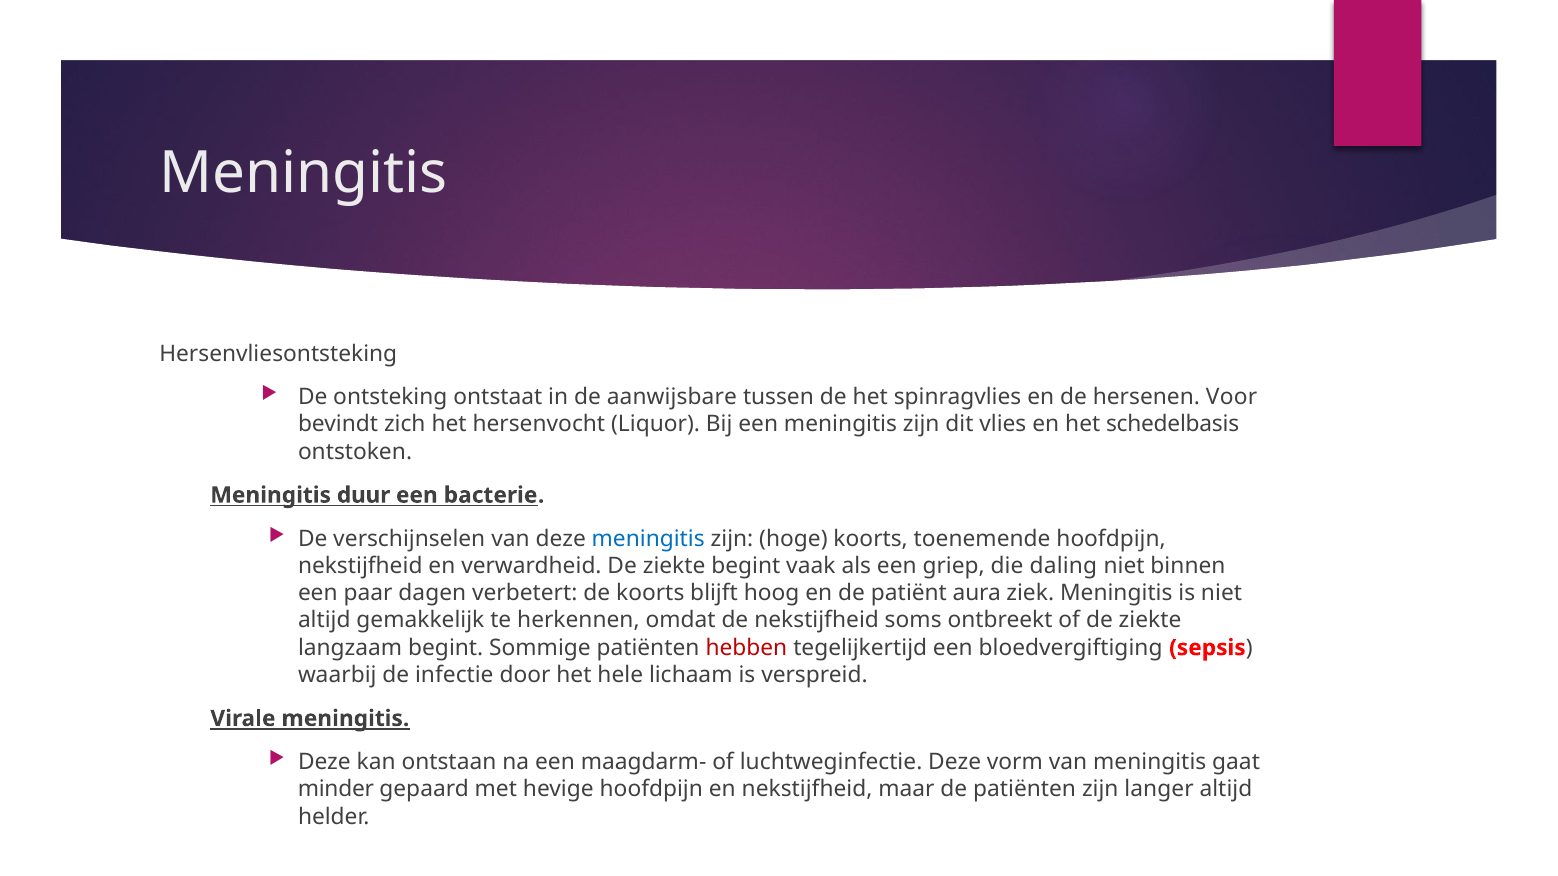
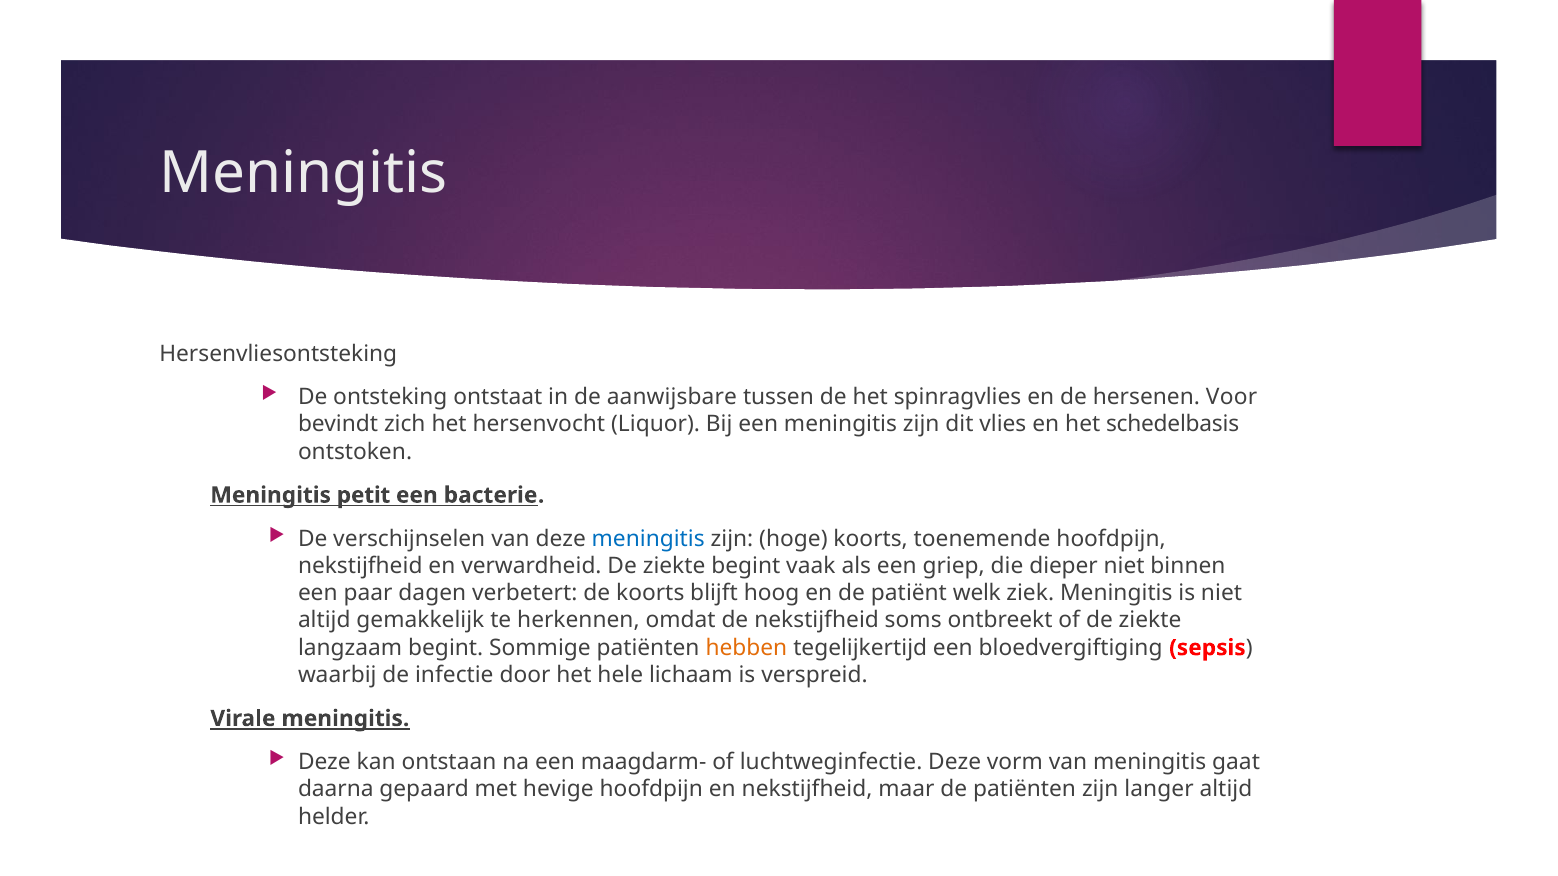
duur: duur -> petit
daling: daling -> dieper
aura: aura -> welk
hebben colour: red -> orange
minder: minder -> daarna
